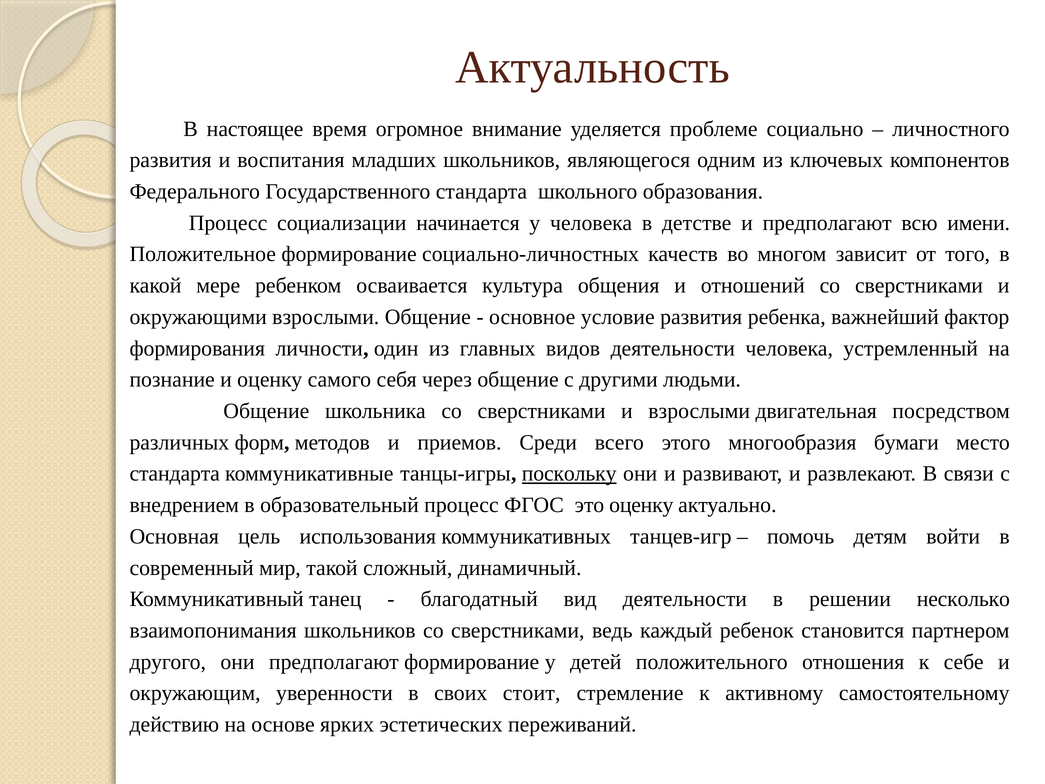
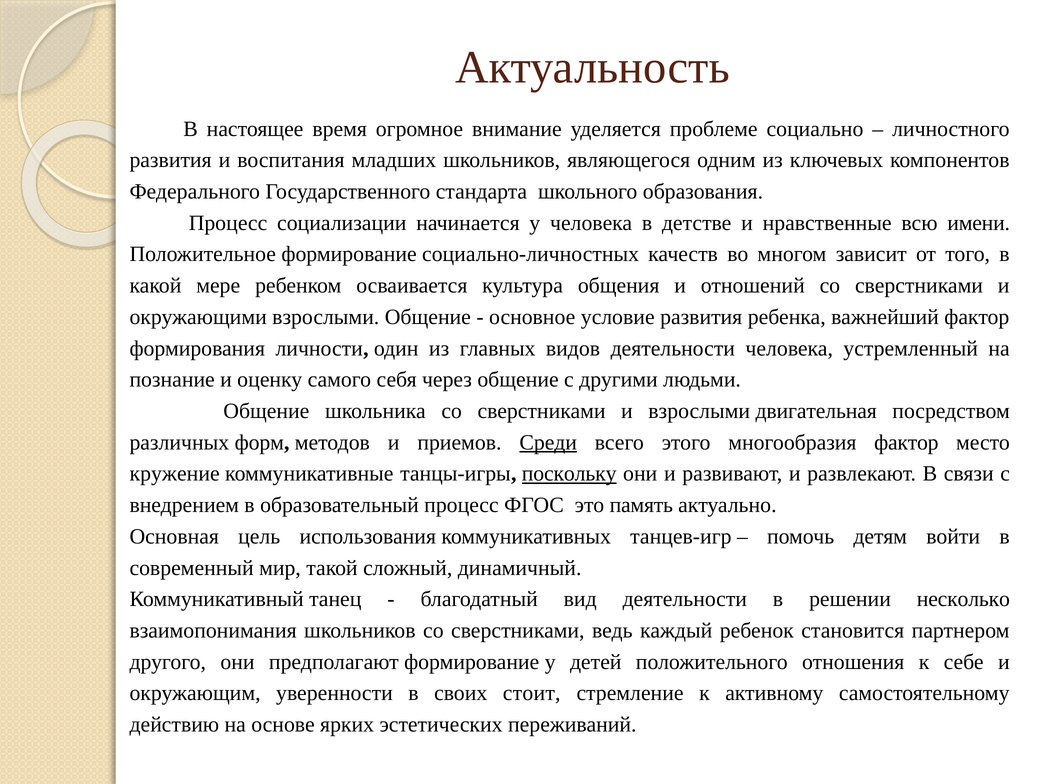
и предполагают: предполагают -> нравственные
Среди underline: none -> present
многообразия бумаги: бумаги -> фактор
стандарта at (175, 474): стандарта -> кружение
это оценку: оценку -> память
